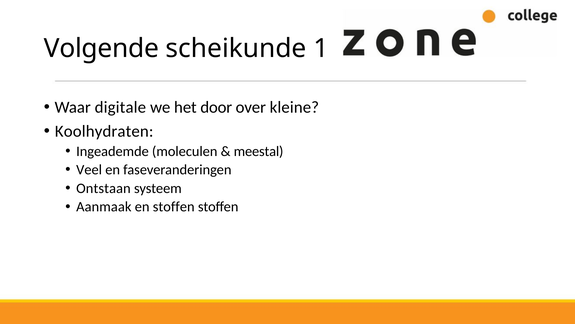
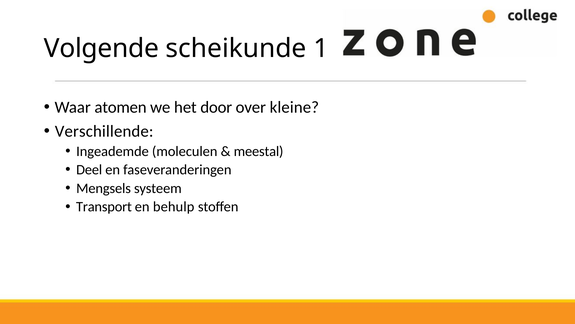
digitale: digitale -> atomen
Koolhydraten: Koolhydraten -> Verschillende
Veel: Veel -> Deel
Ontstaan: Ontstaan -> Mengsels
Aanmaak: Aanmaak -> Transport
en stoffen: stoffen -> behulp
